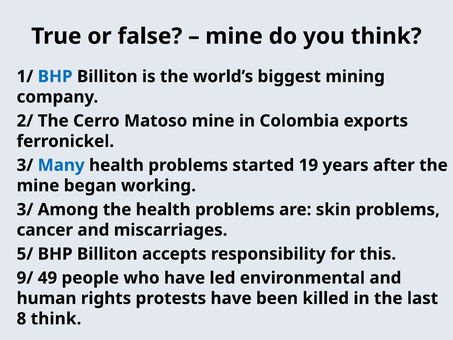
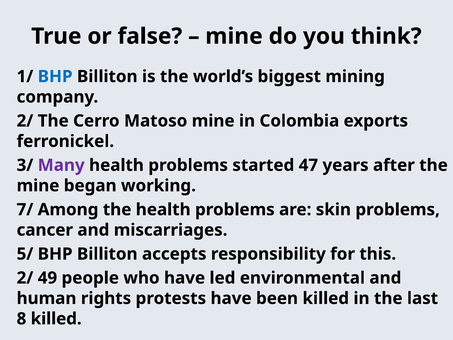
Many colour: blue -> purple
19: 19 -> 47
3/ at (25, 209): 3/ -> 7/
9/ at (25, 278): 9/ -> 2/
8 think: think -> killed
